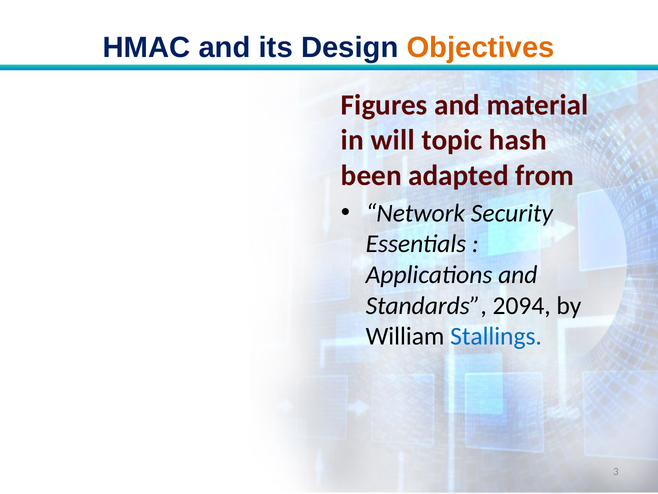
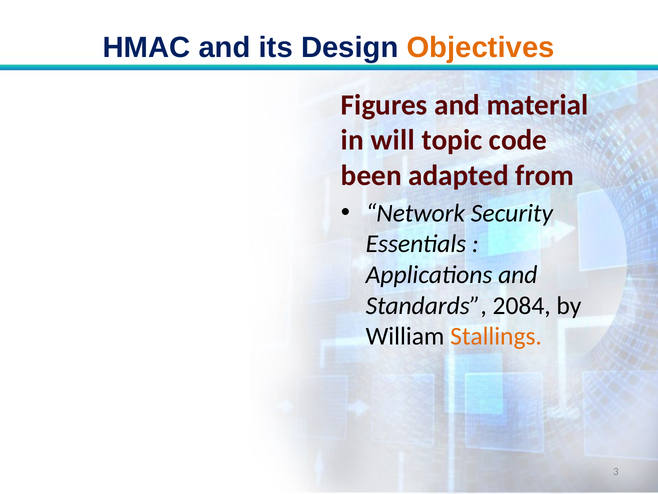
hash: hash -> code
2094: 2094 -> 2084
Stallings colour: blue -> orange
